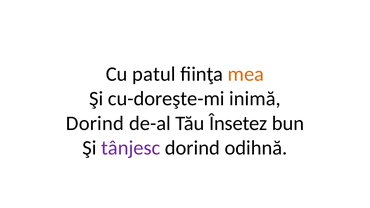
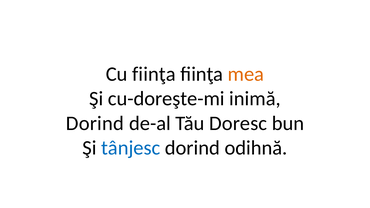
Cu patul: patul -> fiinţa
Însetez: Însetez -> Doresc
tânjesc colour: purple -> blue
